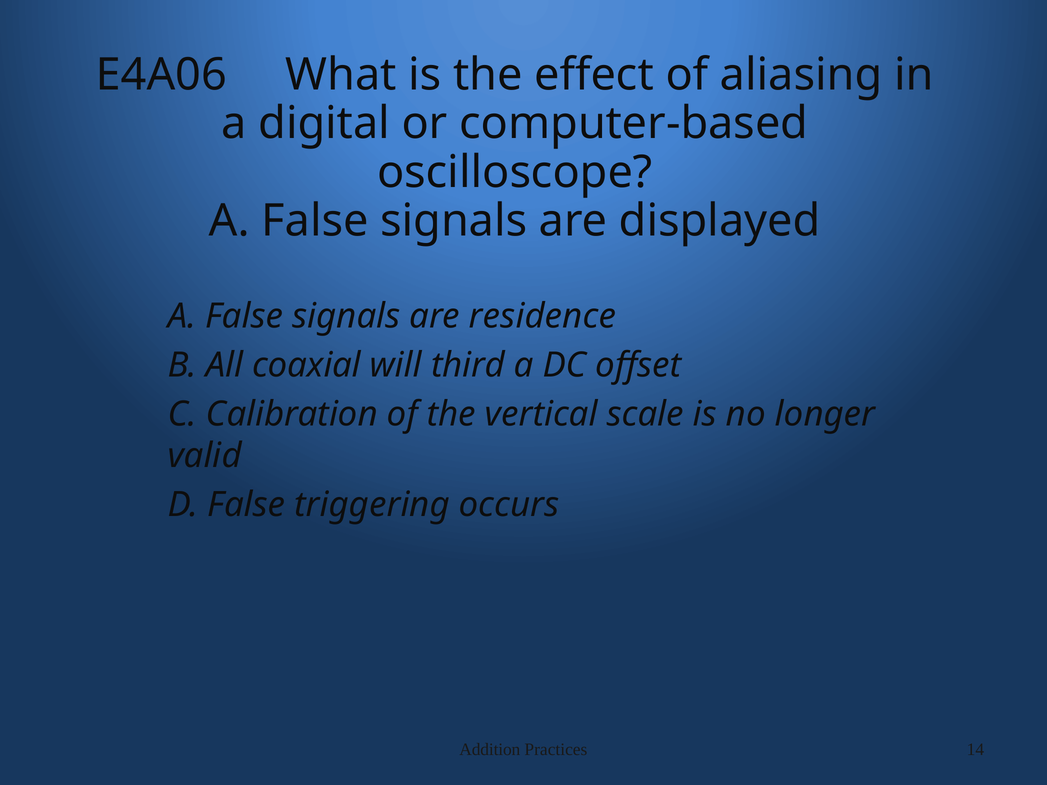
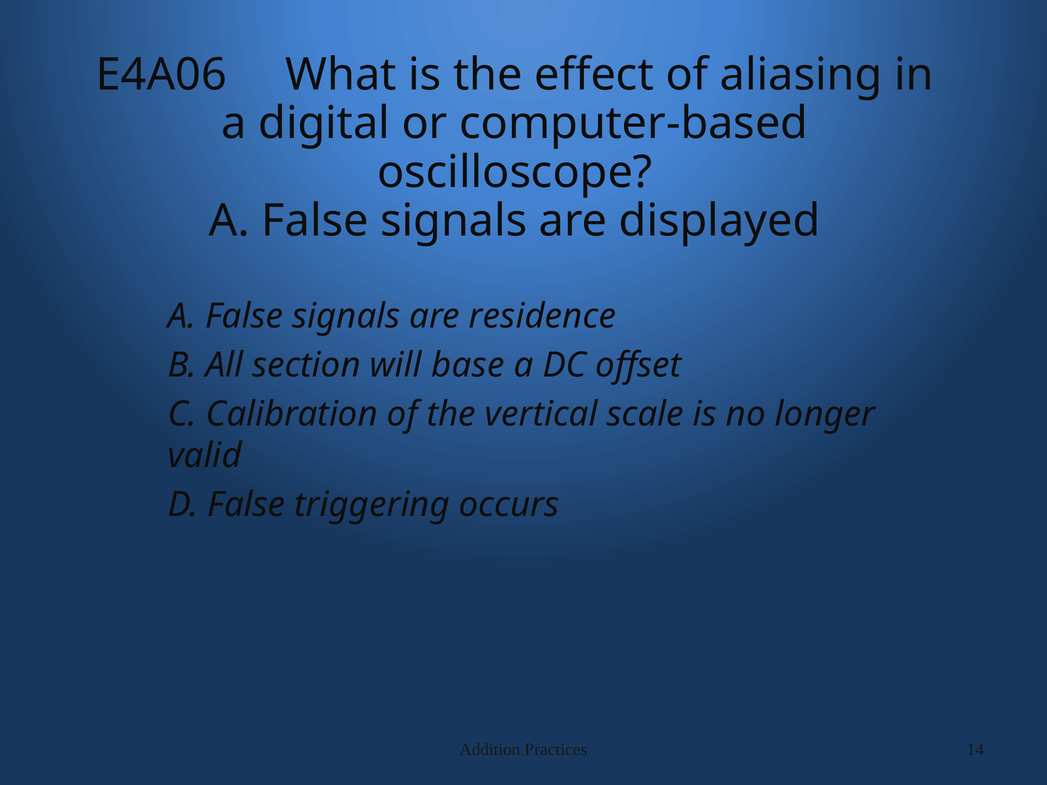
coaxial: coaxial -> section
third: third -> base
